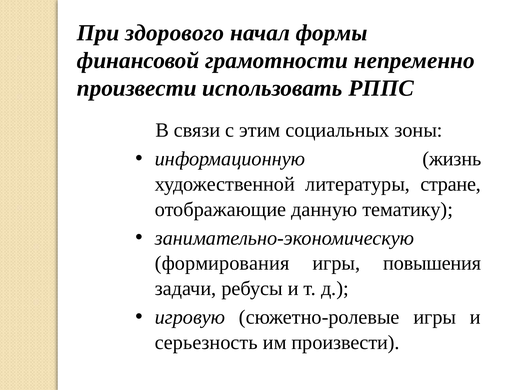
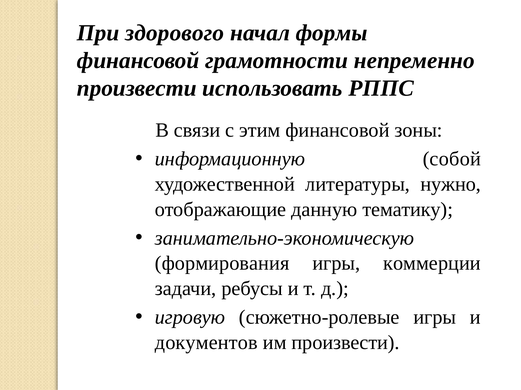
этим социальных: социальных -> финансовой
жизнь: жизнь -> собой
стране: стране -> нужно
повышения: повышения -> коммерции
серьезность: серьезность -> документов
